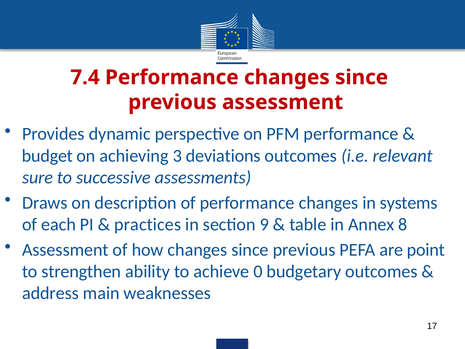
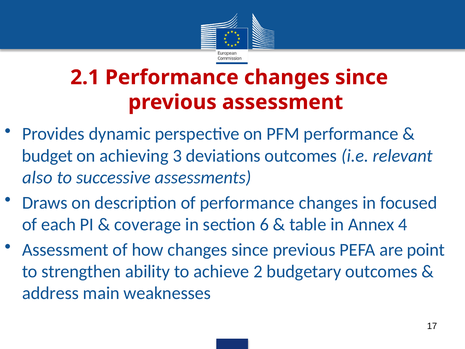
7.4: 7.4 -> 2.1
sure: sure -> also
systems: systems -> focused
practices: practices -> coverage
9: 9 -> 6
8: 8 -> 4
0: 0 -> 2
